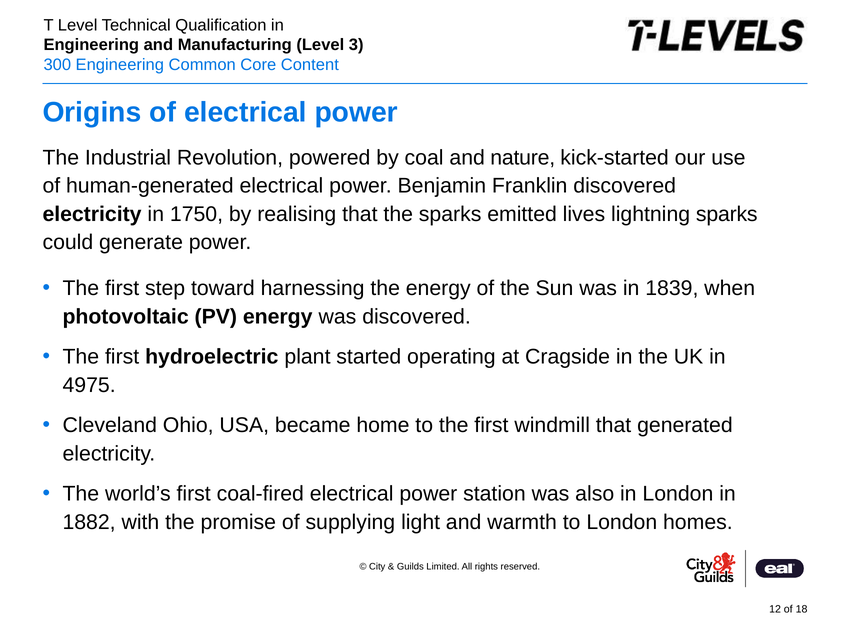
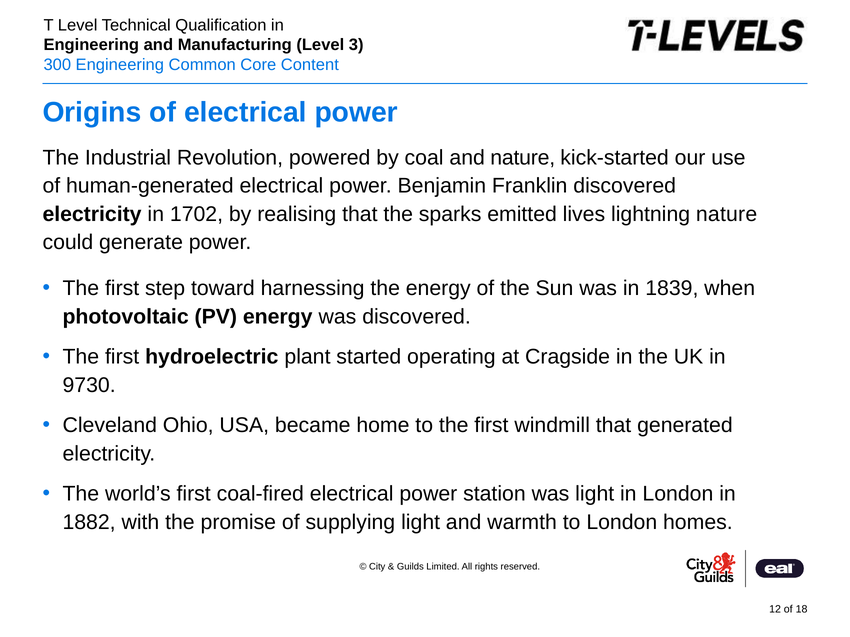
1750: 1750 -> 1702
lightning sparks: sparks -> nature
4975: 4975 -> 9730
was also: also -> light
